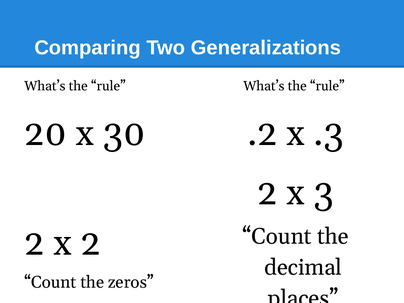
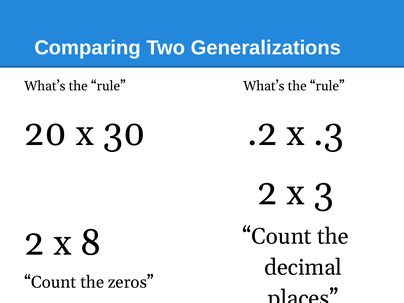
x 2: 2 -> 8
